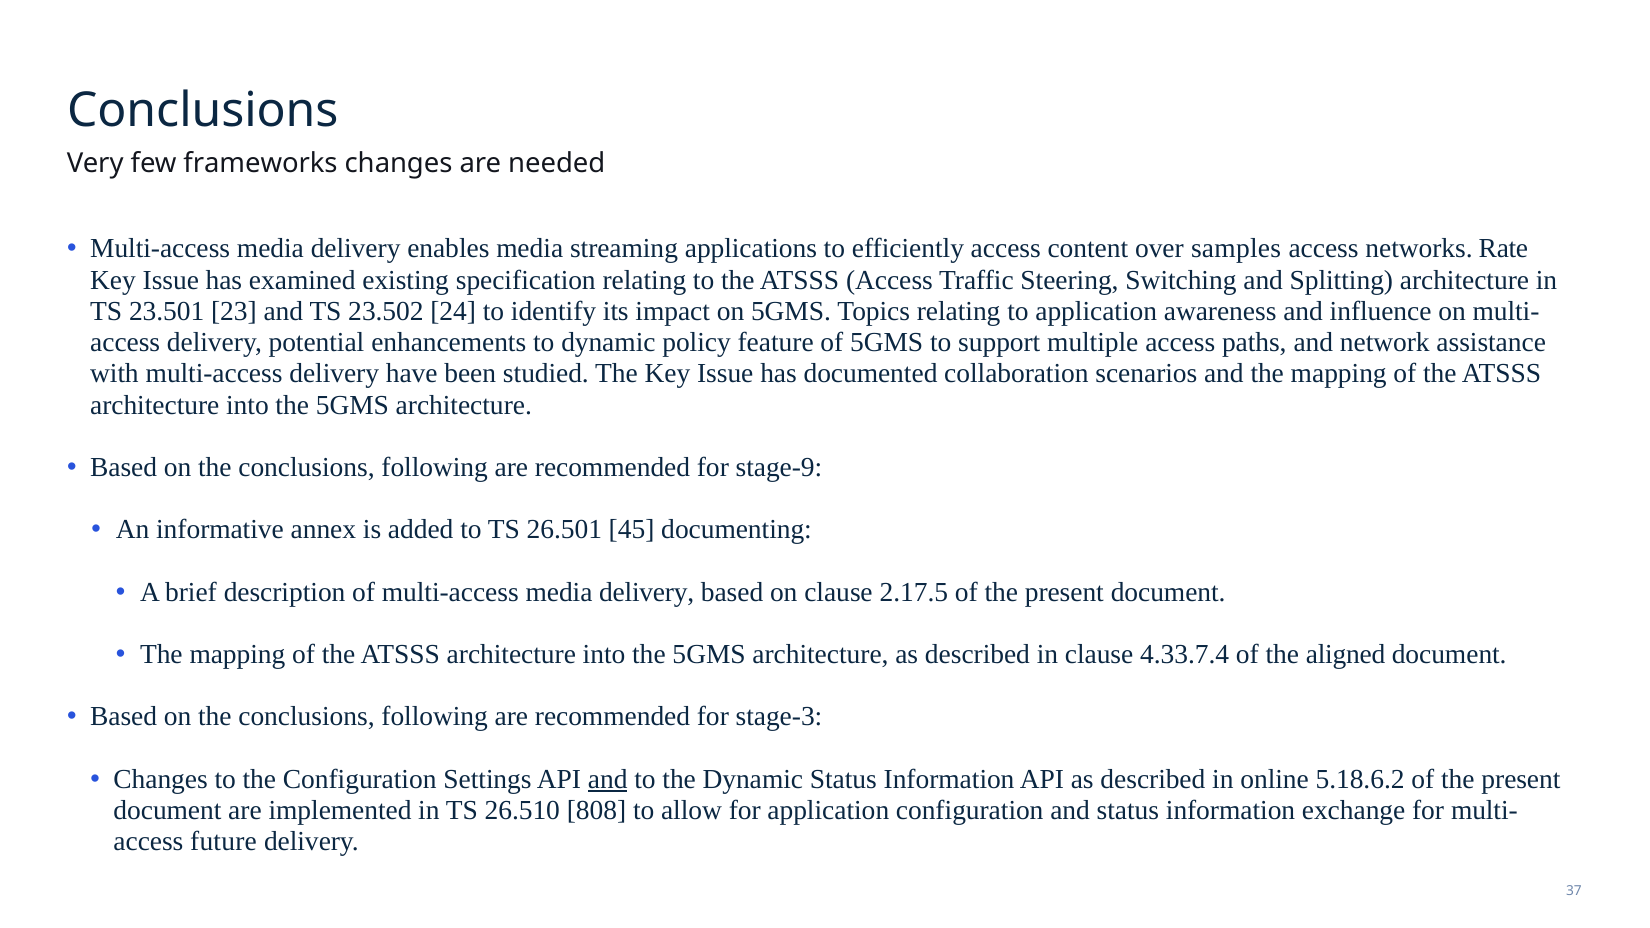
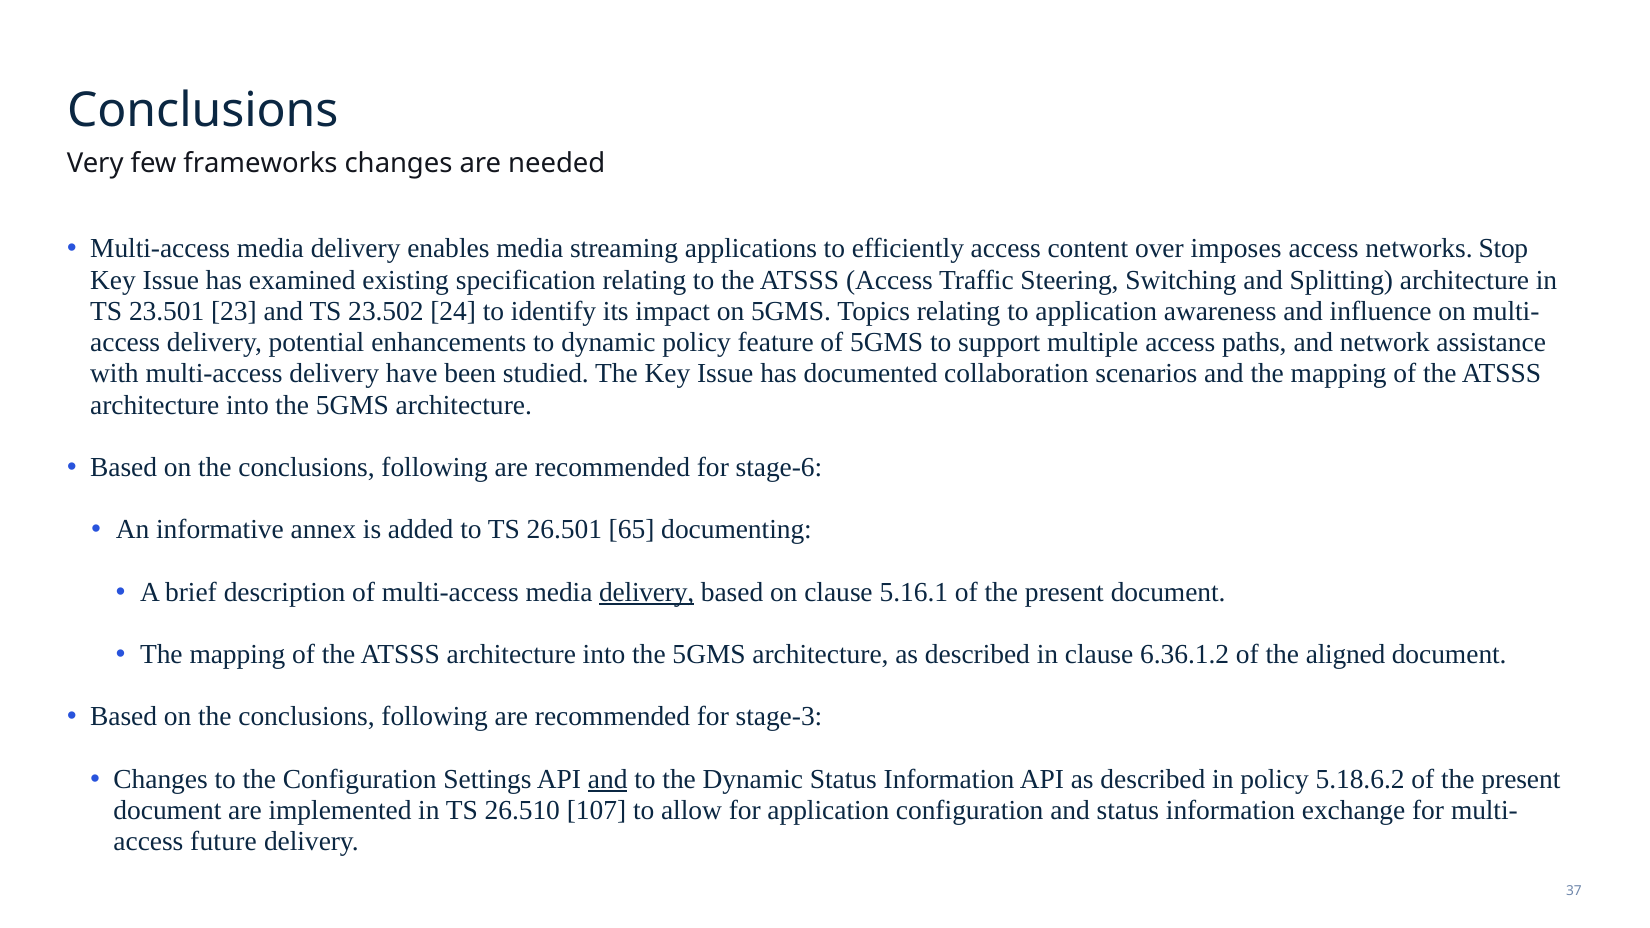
samples: samples -> imposes
Rate: Rate -> Stop
stage-9: stage-9 -> stage-6
45: 45 -> 65
delivery at (647, 592) underline: none -> present
2.17.5: 2.17.5 -> 5.16.1
4.33.7.4: 4.33.7.4 -> 6.36.1.2
in online: online -> policy
808: 808 -> 107
